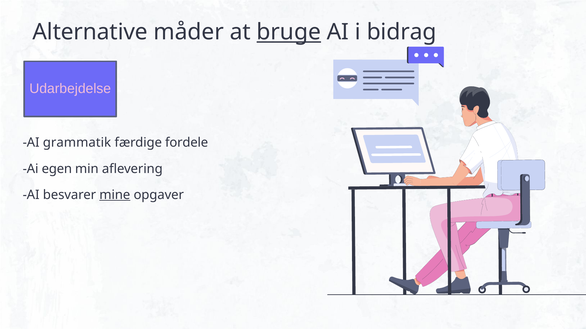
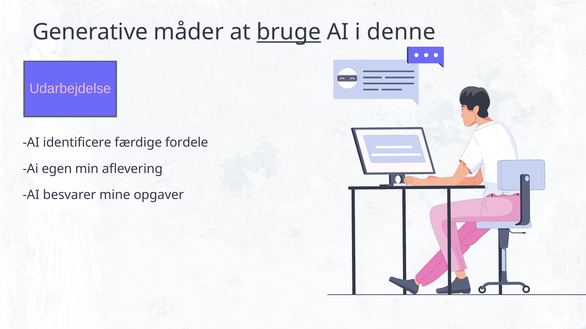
Alternative: Alternative -> Generative
bidrag: bidrag -> denne
grammatik: grammatik -> identificere
mine underline: present -> none
